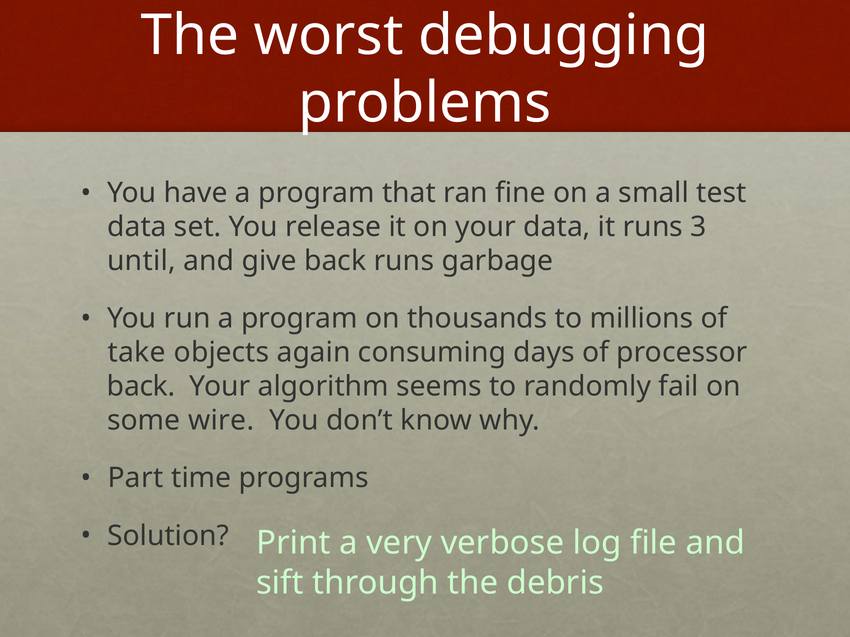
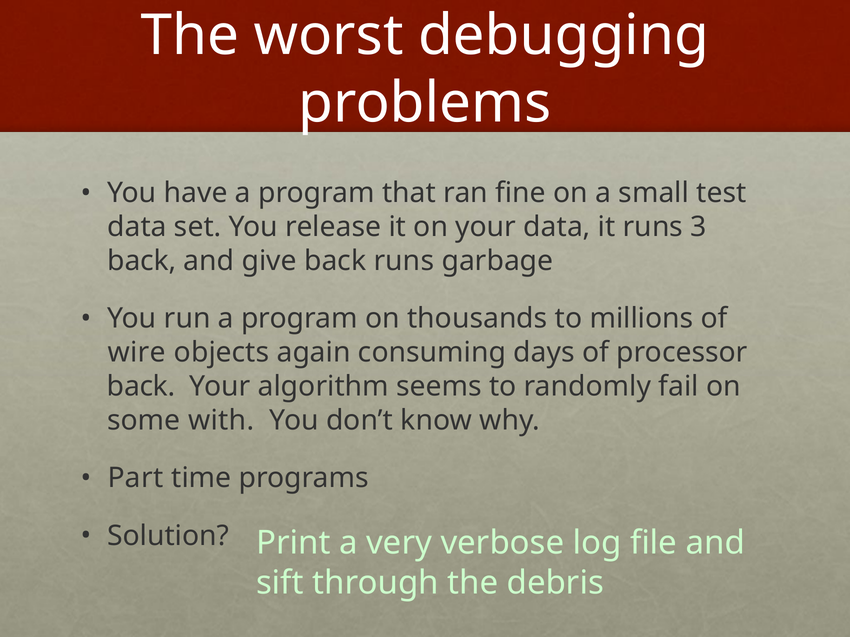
until at (142, 261): until -> back
take: take -> wire
wire: wire -> with
